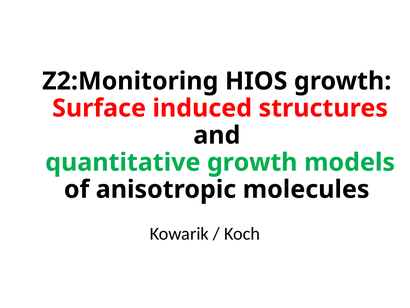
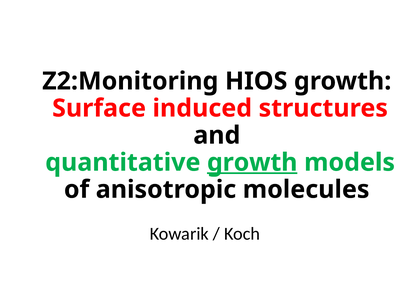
growth at (252, 162) underline: none -> present
